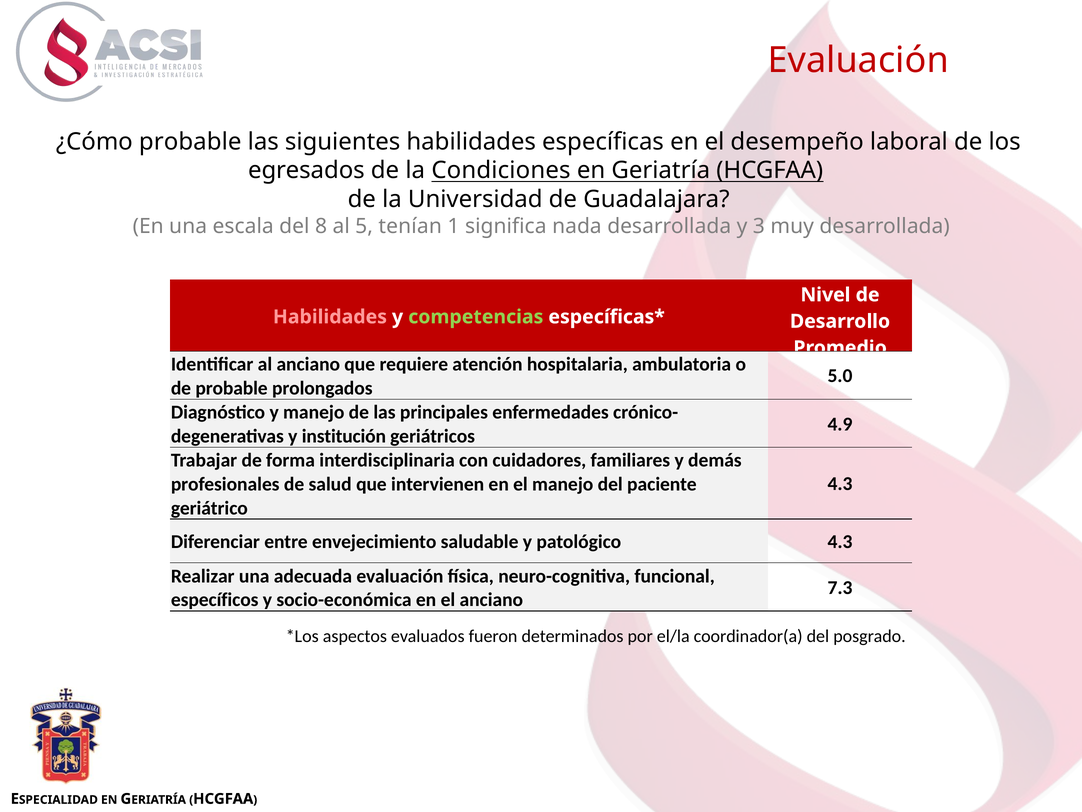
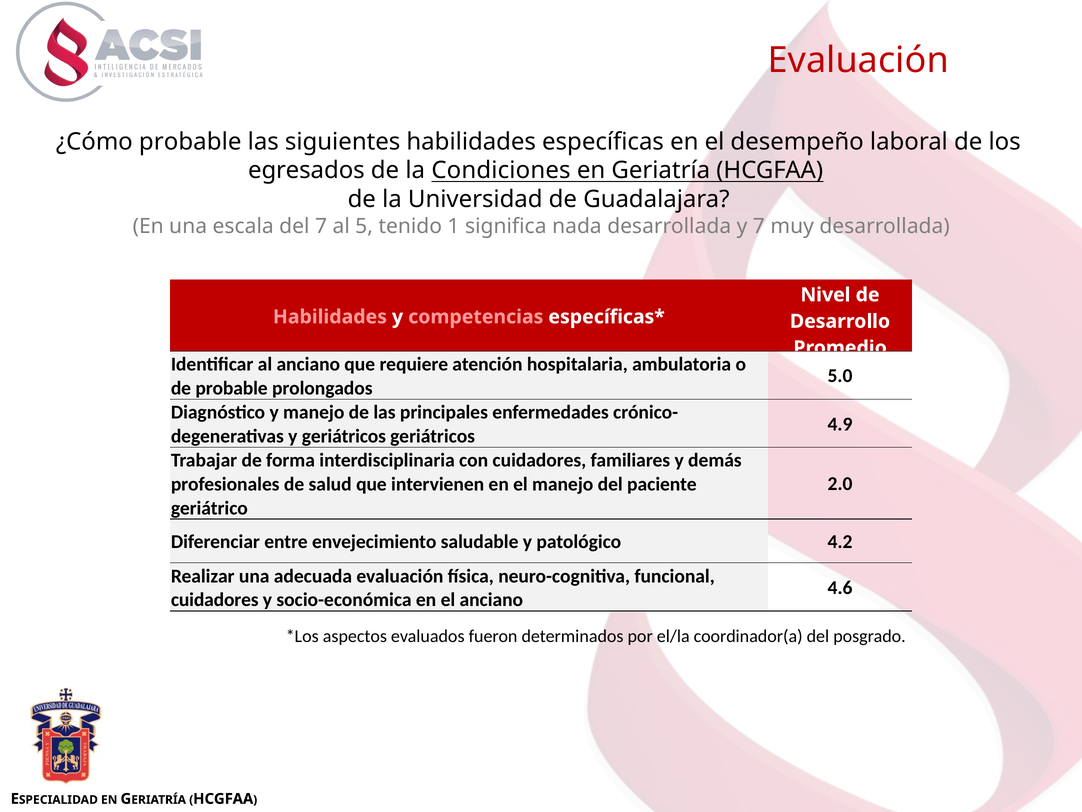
del 8: 8 -> 7
tenían: tenían -> tenido
y 3: 3 -> 7
competencias colour: light green -> pink
y institución: institución -> geriátricos
4.3 at (840, 484): 4.3 -> 2.0
patológico 4.3: 4.3 -> 4.2
7.3: 7.3 -> 4.6
específicos at (215, 600): específicos -> cuidadores
